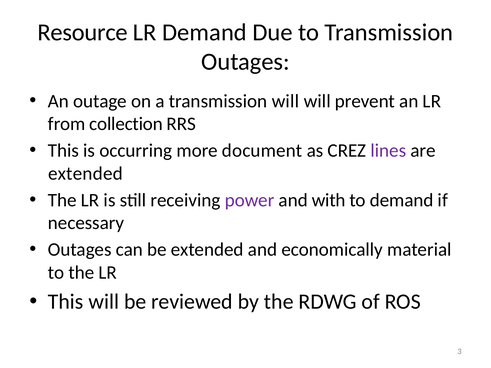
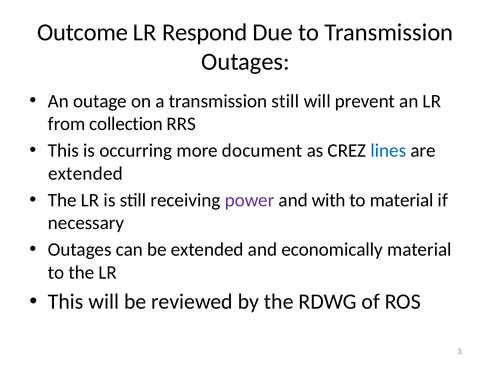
Resource: Resource -> Outcome
LR Demand: Demand -> Respond
transmission will: will -> still
lines colour: purple -> blue
to demand: demand -> material
